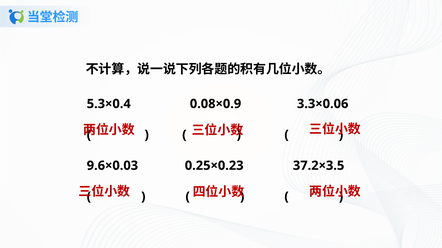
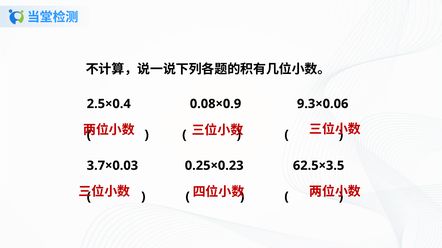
5.3×0.4: 5.3×0.4 -> 2.5×0.4
3.3×0.06: 3.3×0.06 -> 9.3×0.06
9.6×0.03: 9.6×0.03 -> 3.7×0.03
37.2×3.5: 37.2×3.5 -> 62.5×3.5
